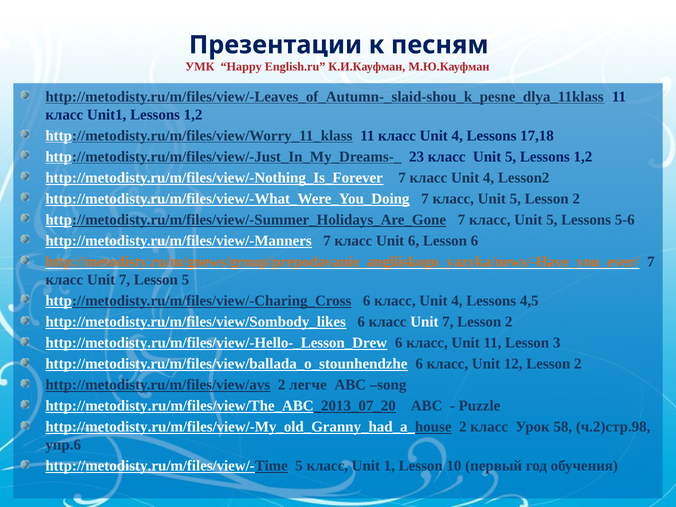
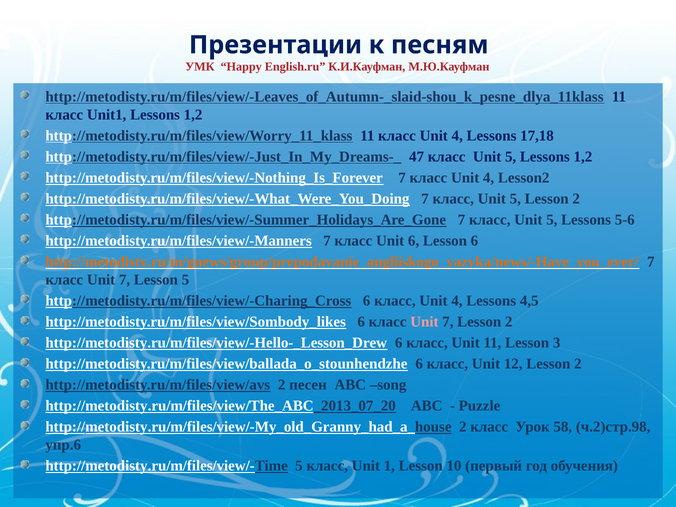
23: 23 -> 47
Unit at (424, 322) colour: white -> pink
легче: легче -> песен
